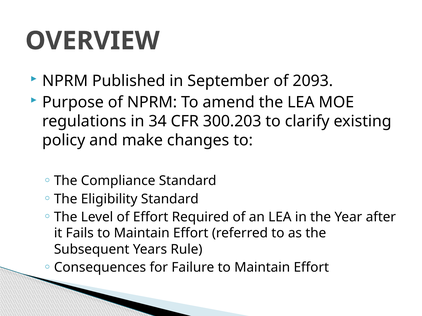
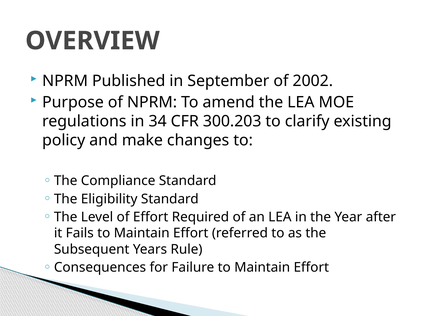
2093: 2093 -> 2002
